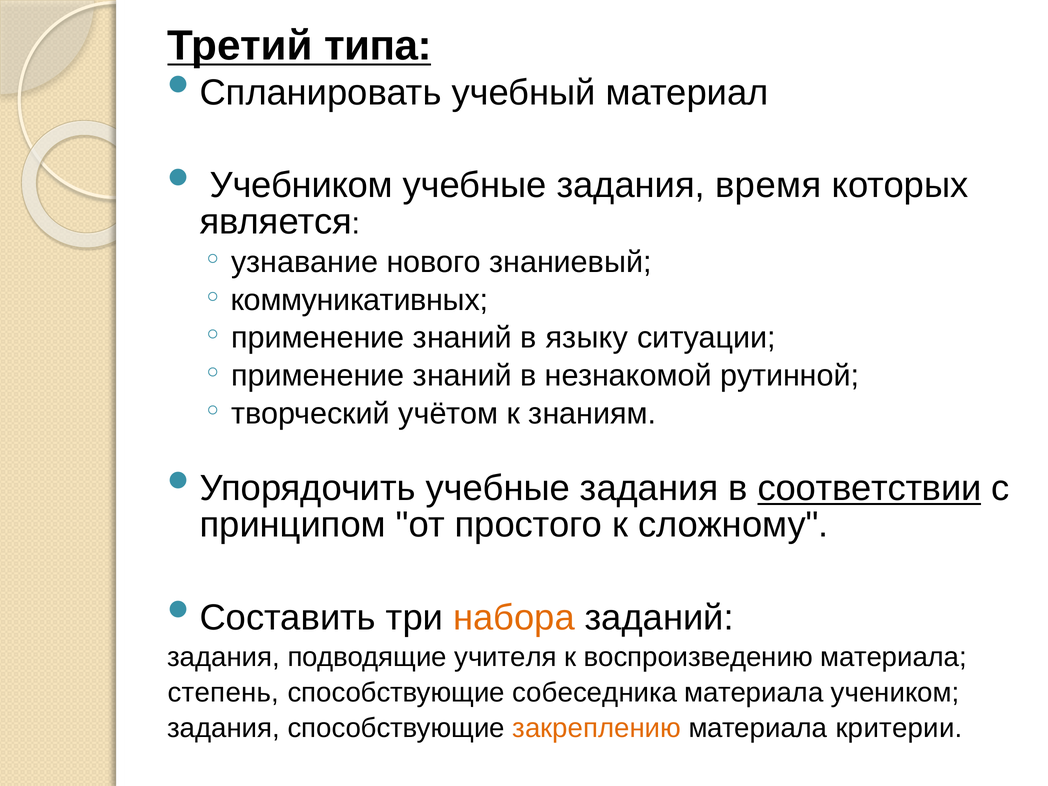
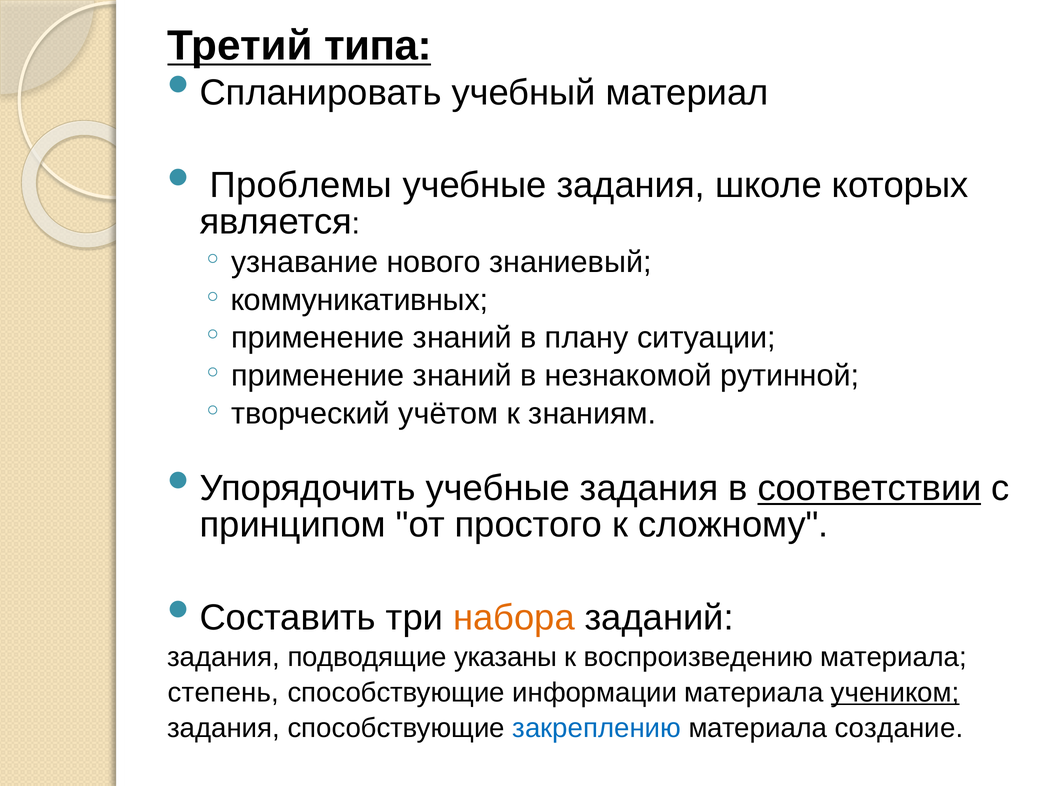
Учебником: Учебником -> Проблемы
время: время -> школе
языку: языку -> плану
учителя: учителя -> указаны
собеседника: собеседника -> информации
учеником underline: none -> present
закреплению colour: orange -> blue
критерии: критерии -> создание
